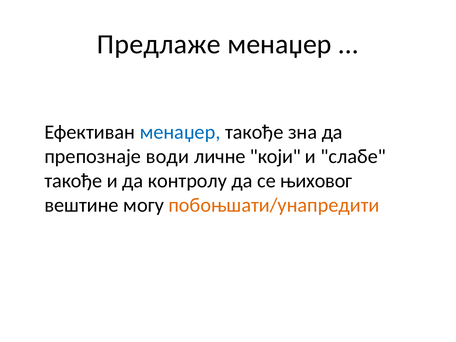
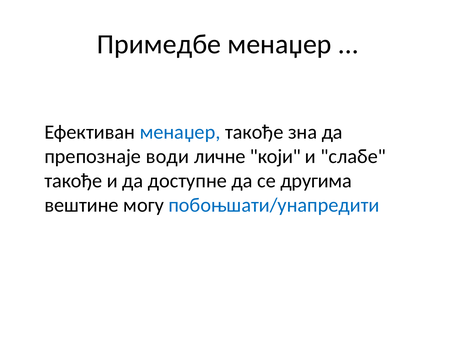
Предлаже: Предлаже -> Примедбе
контролу: контролу -> доступне
њиховог: њиховог -> другима
побоњшати/унапредити colour: orange -> blue
